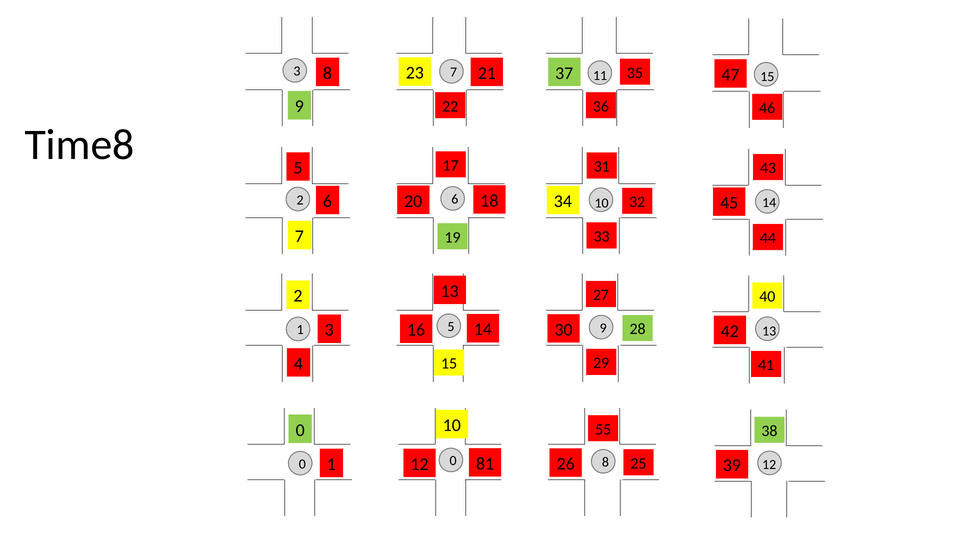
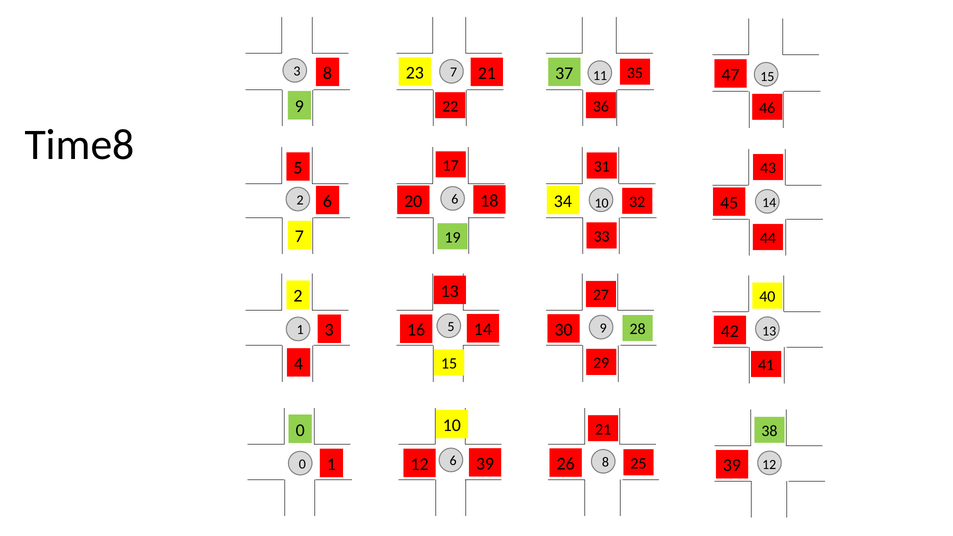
10 55: 55 -> 21
12 81: 81 -> 39
0 0: 0 -> 6
